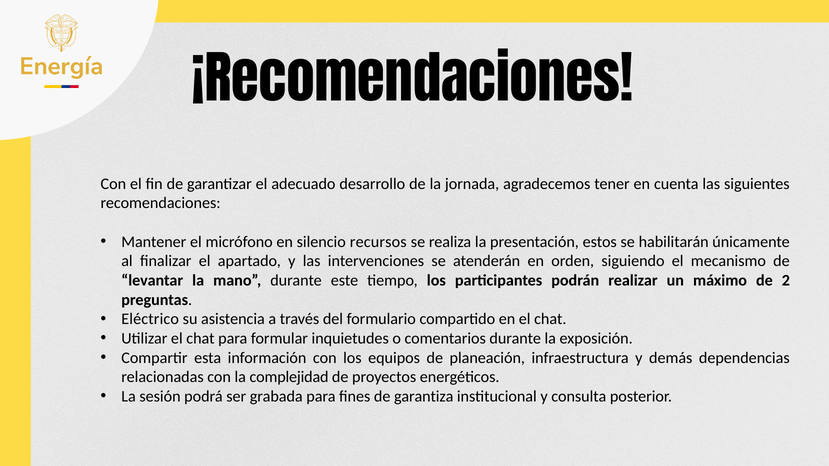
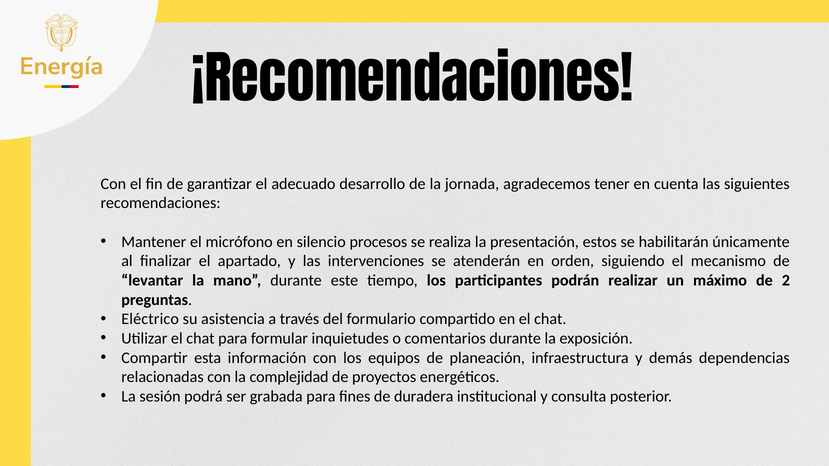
recursos: recursos -> procesos
garantiza: garantiza -> duradera
